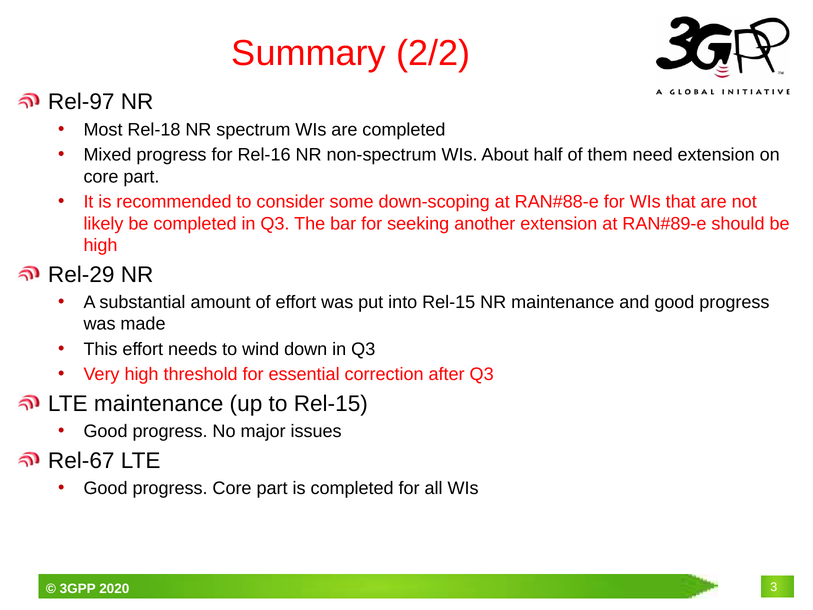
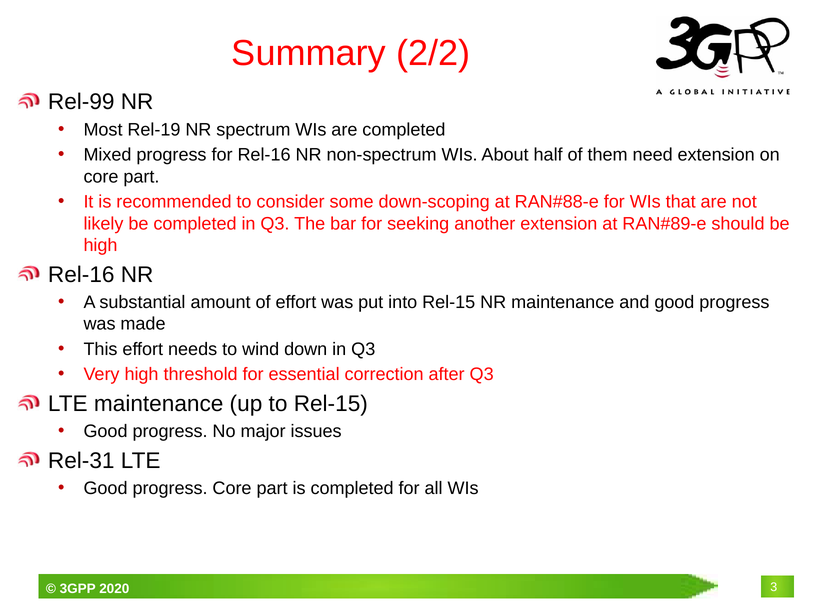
Rel-97: Rel-97 -> Rel-99
Rel-18: Rel-18 -> Rel-19
Rel-29 at (81, 274): Rel-29 -> Rel-16
Rel-67: Rel-67 -> Rel-31
